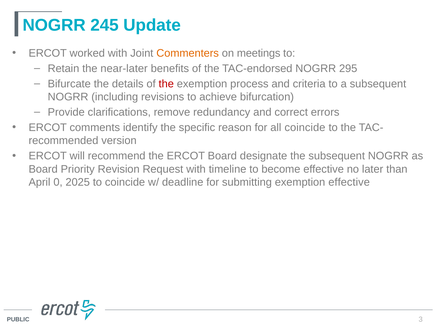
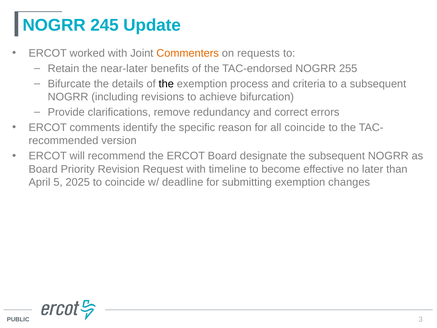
meetings: meetings -> requests
295: 295 -> 255
the at (166, 84) colour: red -> black
0: 0 -> 5
exemption effective: effective -> changes
